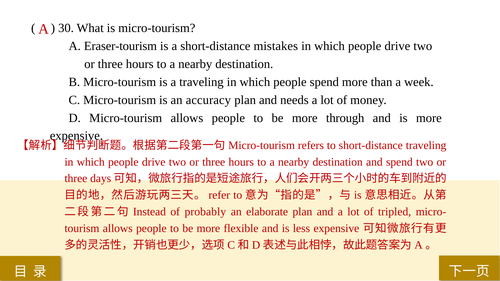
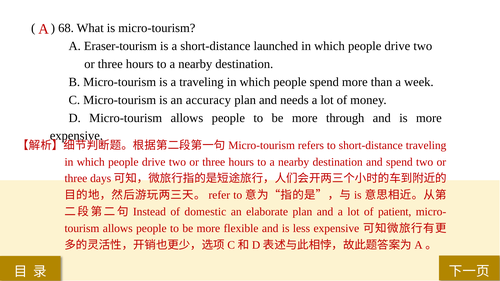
30: 30 -> 68
mistakes: mistakes -> launched
probably: probably -> domestic
tripled: tripled -> patient
